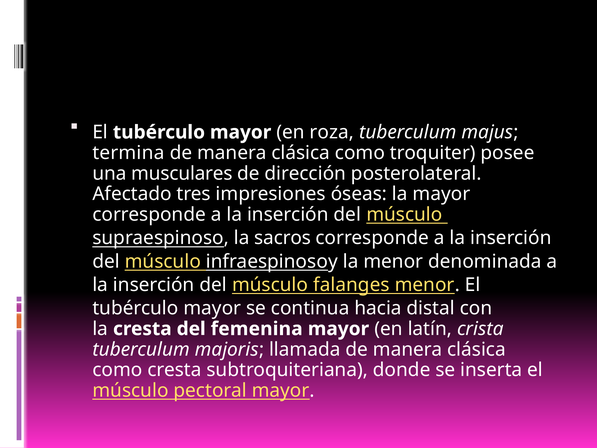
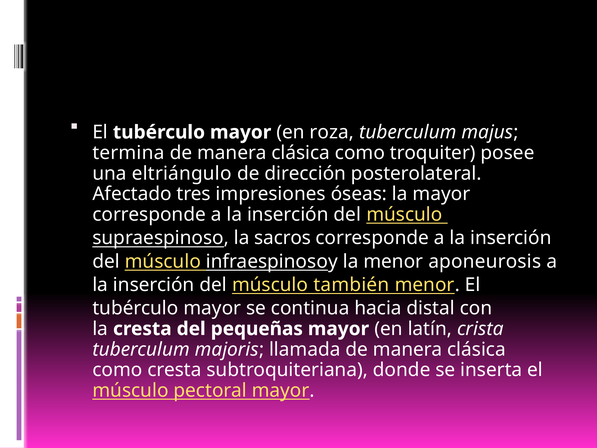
musculares: musculares -> eltriángulo
denominada: denominada -> aponeurosis
falanges: falanges -> también
femenina: femenina -> pequeñas
